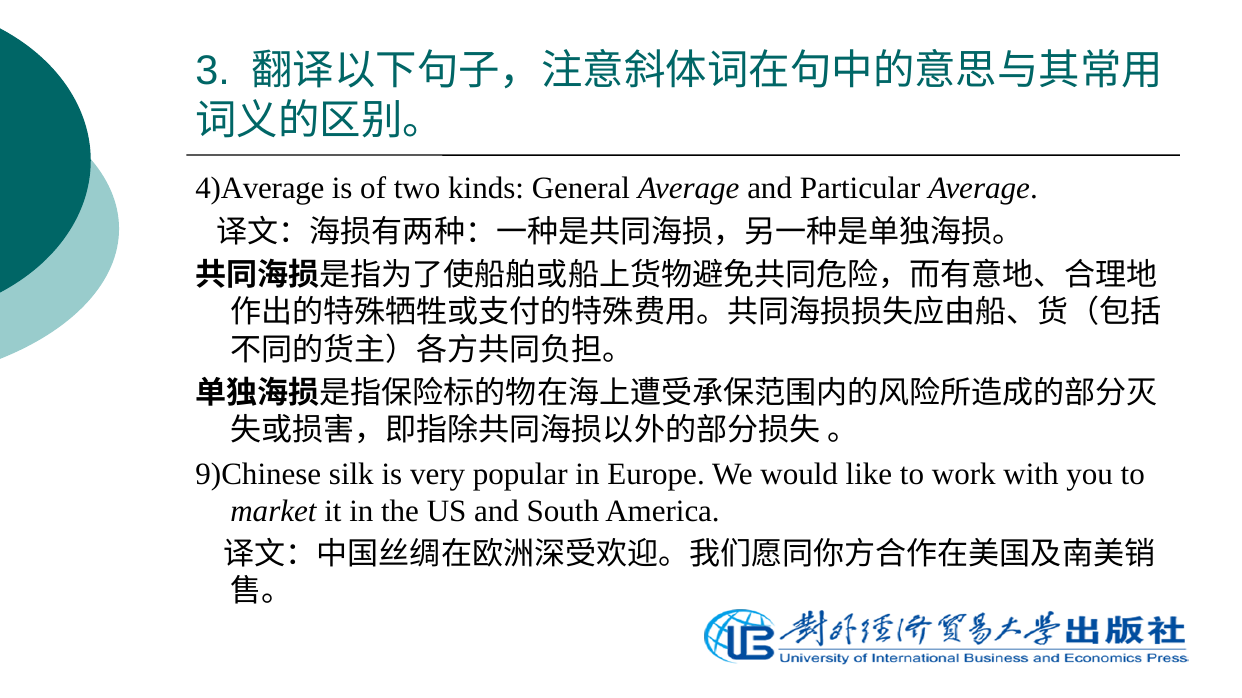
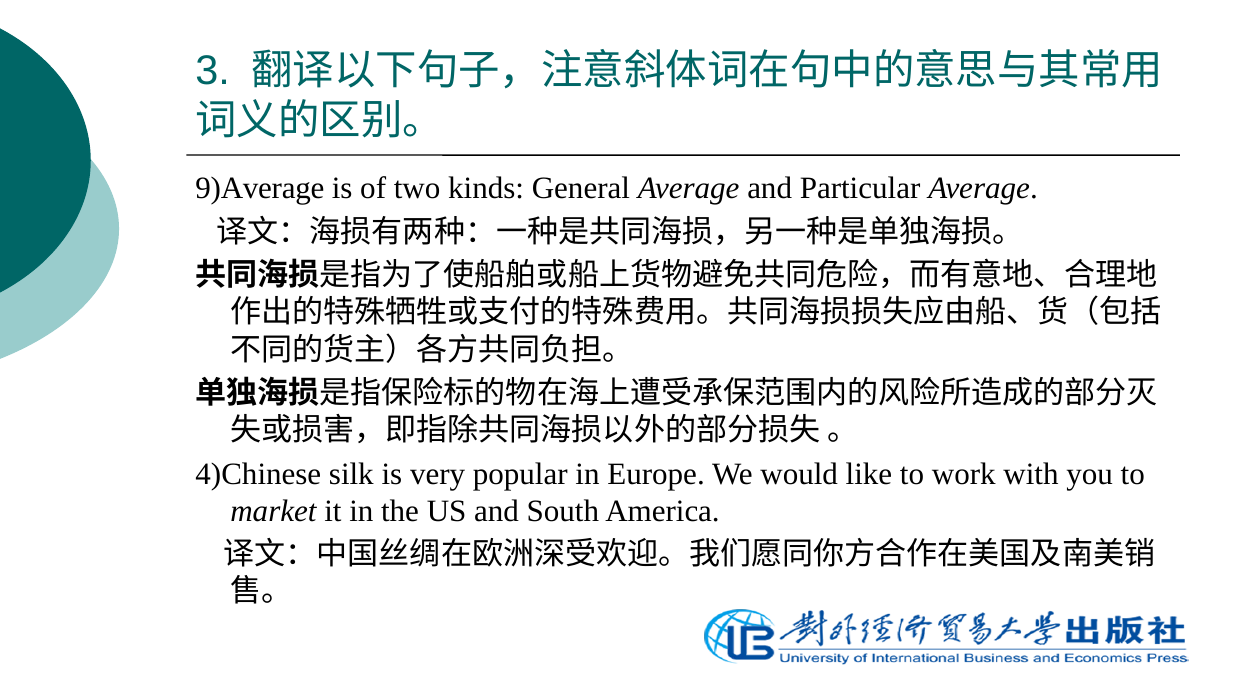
4)Average: 4)Average -> 9)Average
9)Chinese: 9)Chinese -> 4)Chinese
